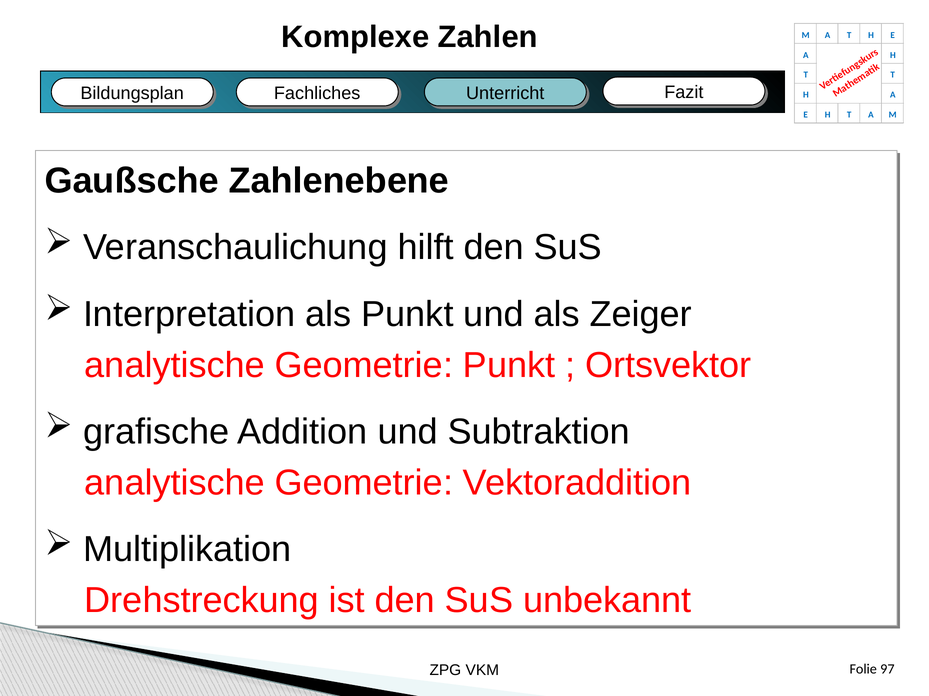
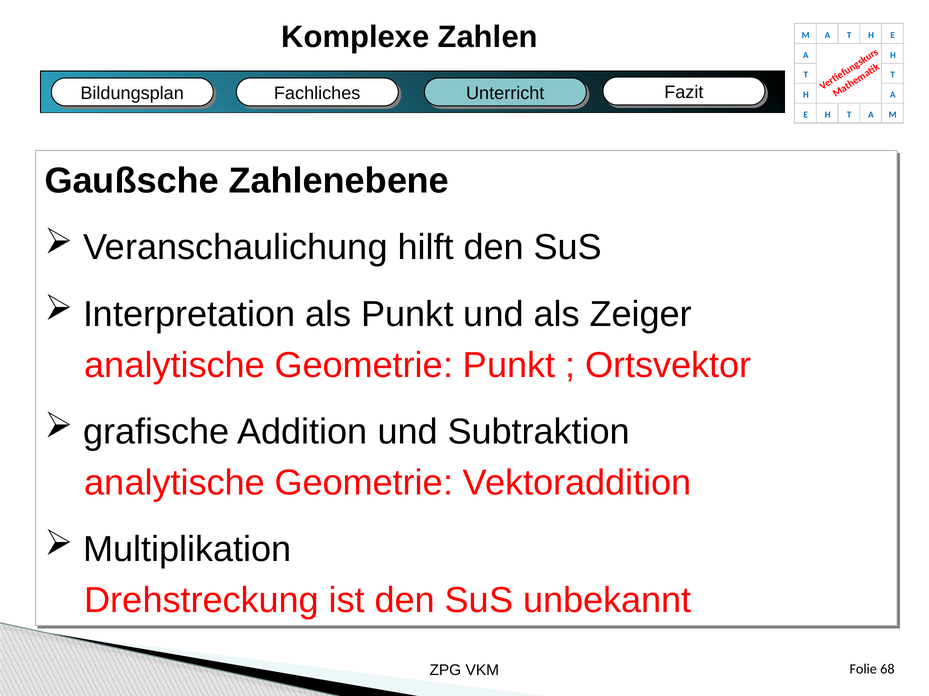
97: 97 -> 68
